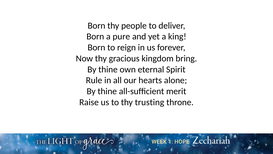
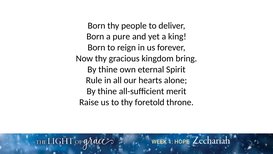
trusting: trusting -> foretold
